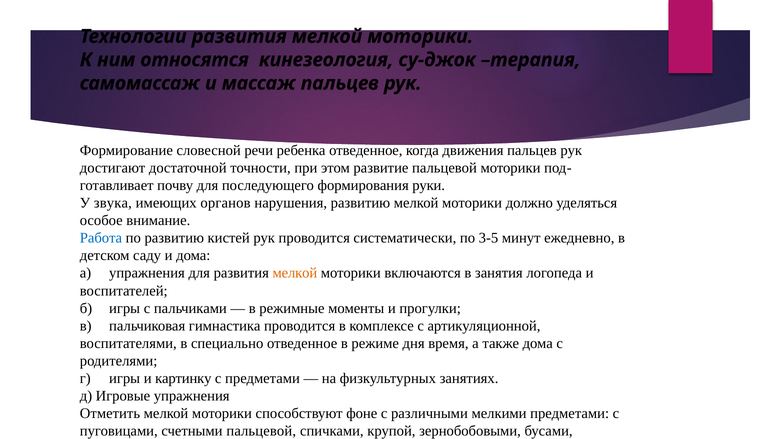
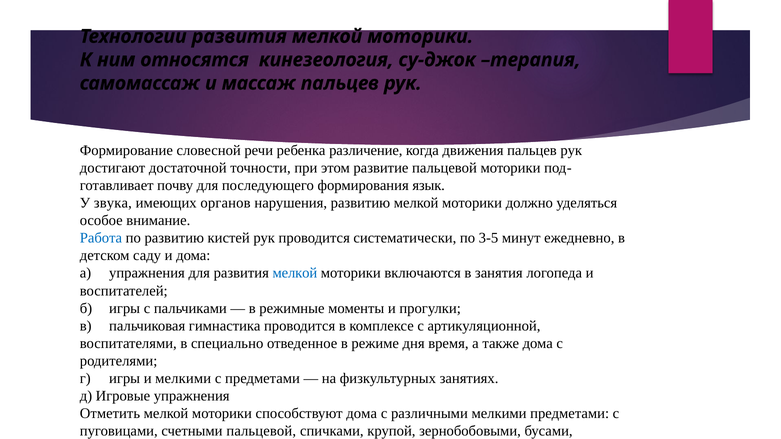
ребенка отведенное: отведенное -> различение
руки: руки -> язык
мелкой at (295, 273) colour: orange -> blue
и картинку: картинку -> мелкими
способствуют фоне: фоне -> дома
